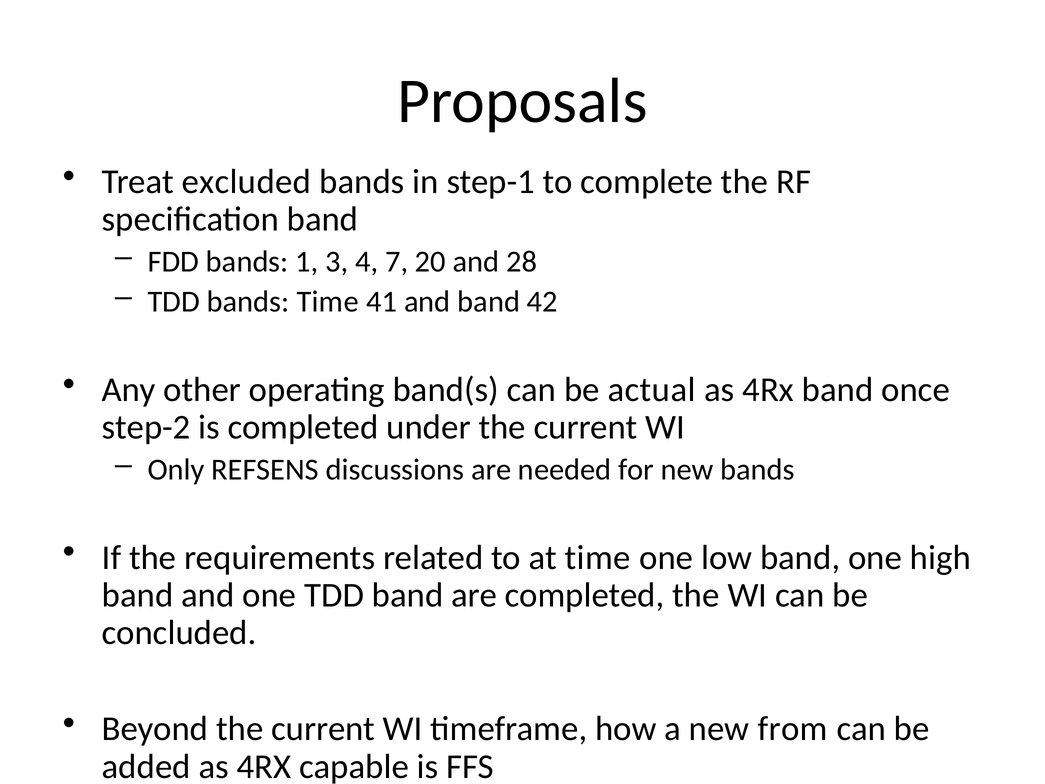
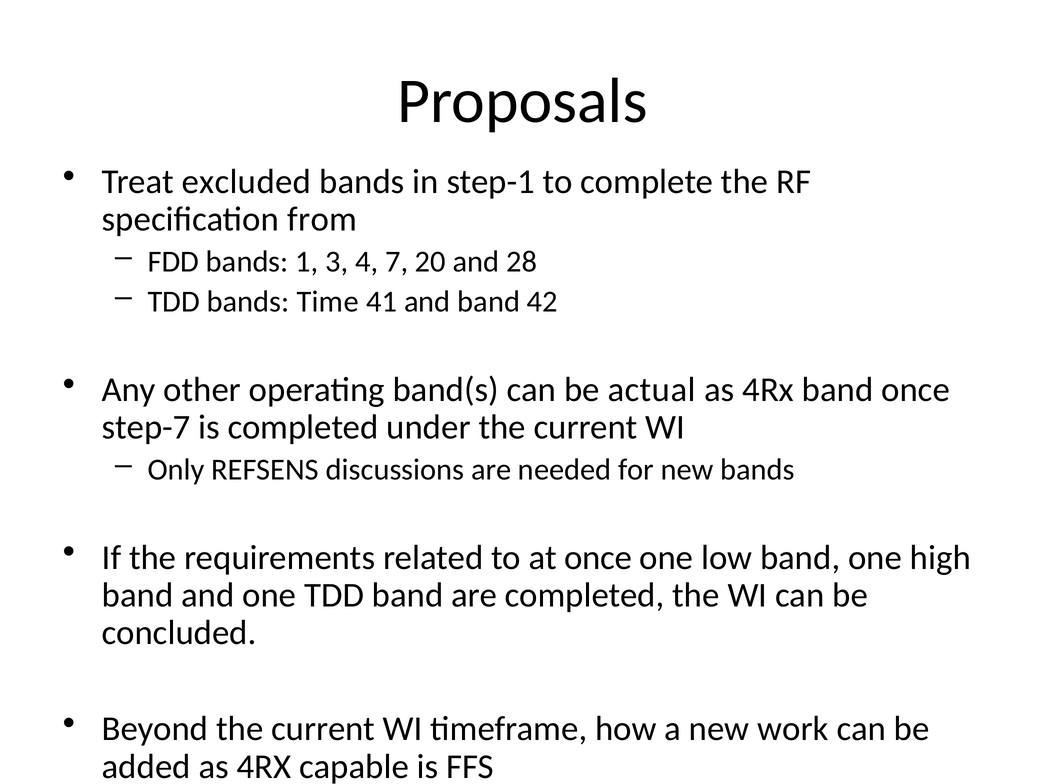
specification band: band -> from
step-2: step-2 -> step-7
at time: time -> once
from: from -> work
